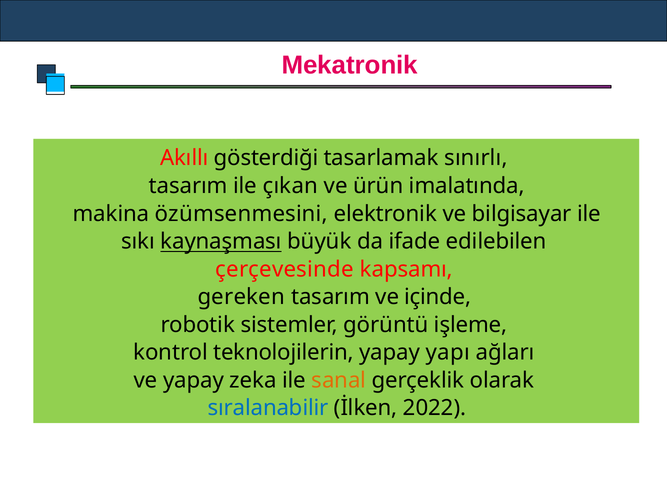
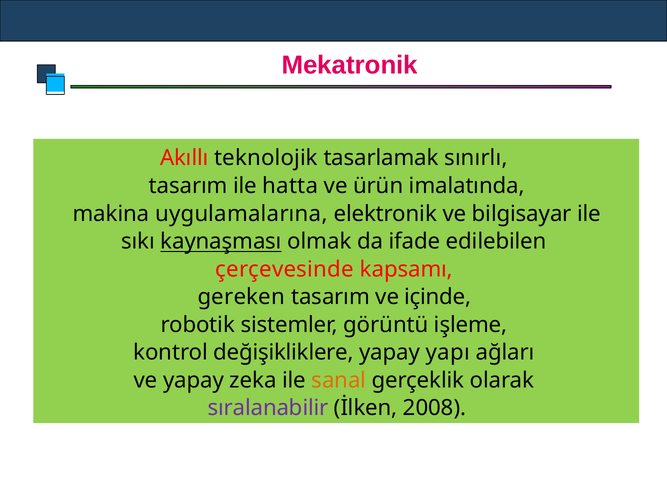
gösterdiği: gösterdiği -> teknolojik
çıkan: çıkan -> hatta
özümsenmesini: özümsenmesini -> uygulamalarına
büyük: büyük -> olmak
teknolojilerin: teknolojilerin -> değişikliklere
sıralanabilir colour: blue -> purple
2022: 2022 -> 2008
